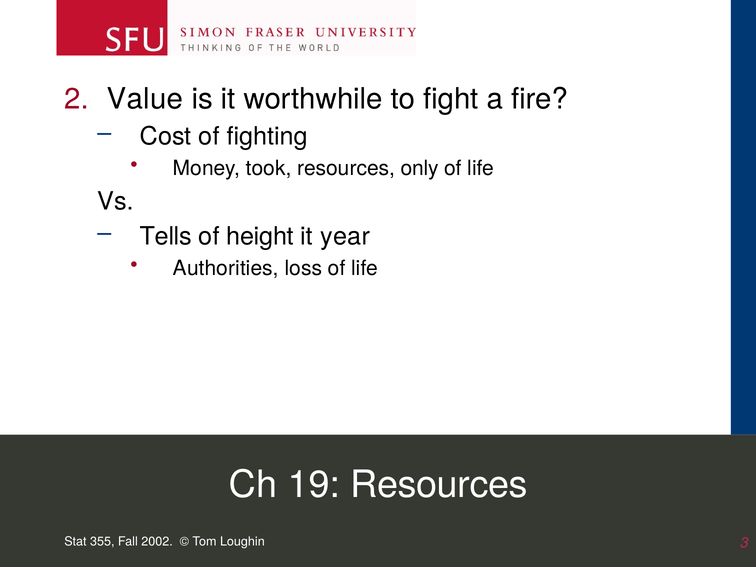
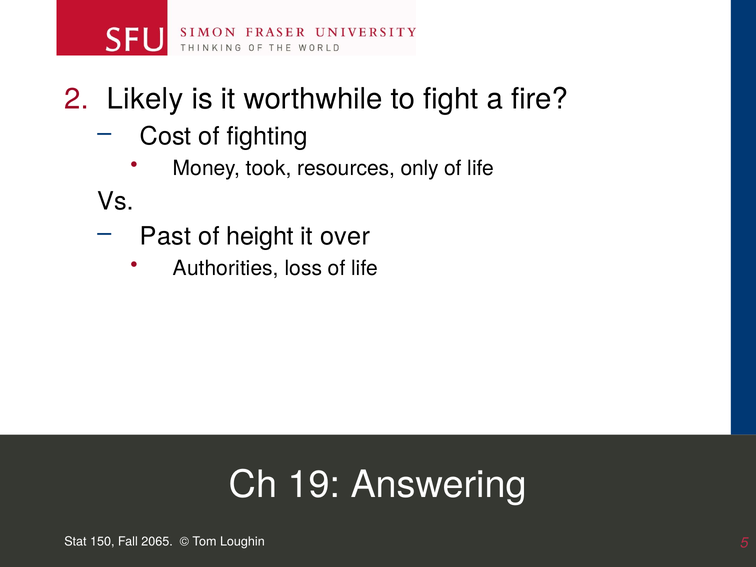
Value: Value -> Likely
Tells: Tells -> Past
year: year -> over
19 Resources: Resources -> Answering
355: 355 -> 150
2002: 2002 -> 2065
3: 3 -> 5
